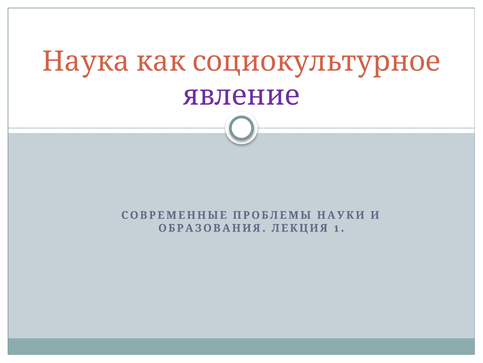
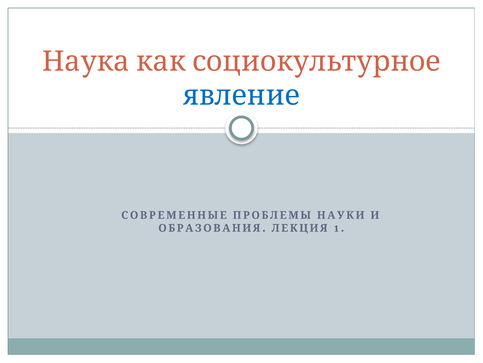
явление colour: purple -> blue
